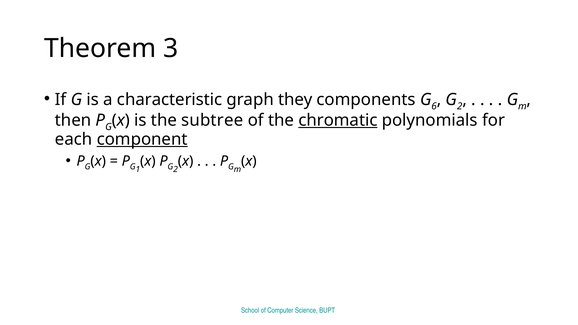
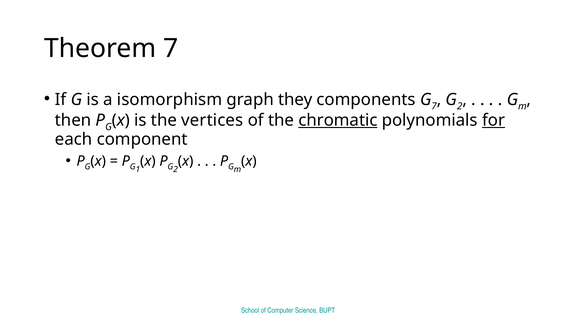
Theorem 3: 3 -> 7
characteristic: characteristic -> isomorphism
G 6: 6 -> 7
subtree: subtree -> vertices
for underline: none -> present
component underline: present -> none
